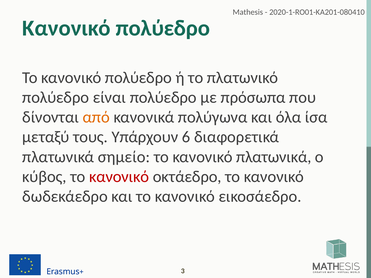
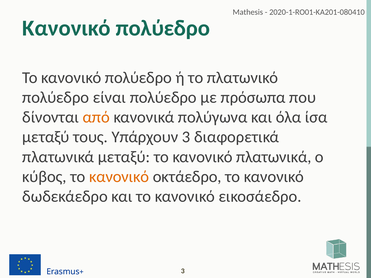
Υπάρχουν 6: 6 -> 3
πλατωνικά σημείο: σημείο -> μεταξύ
κανονικό at (119, 177) colour: red -> orange
